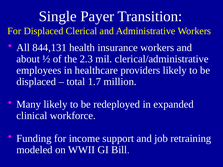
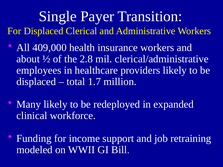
844,131: 844,131 -> 409,000
2.3: 2.3 -> 2.8
